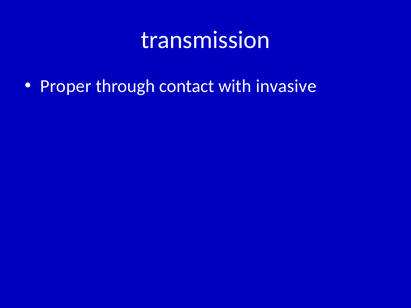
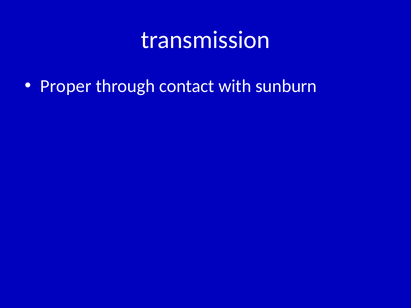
invasive: invasive -> sunburn
